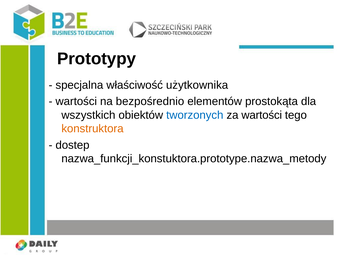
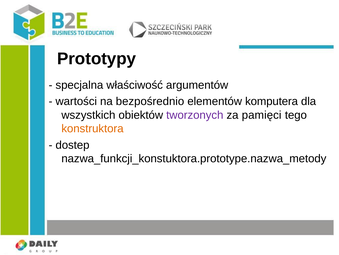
użytkownika: użytkownika -> argumentów
prostokąta: prostokąta -> komputera
tworzonych colour: blue -> purple
za wartości: wartości -> pamięci
